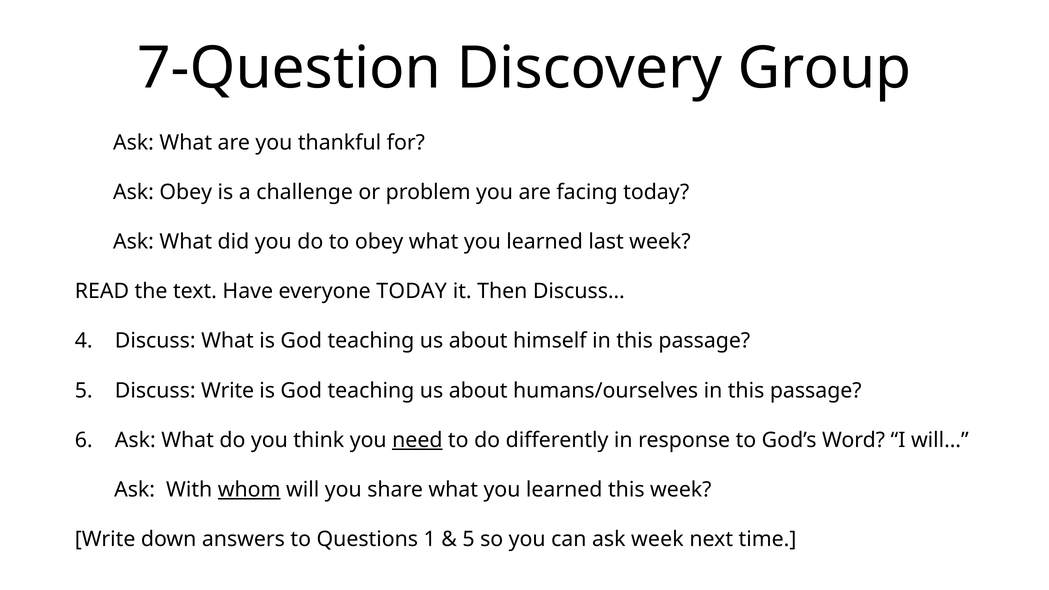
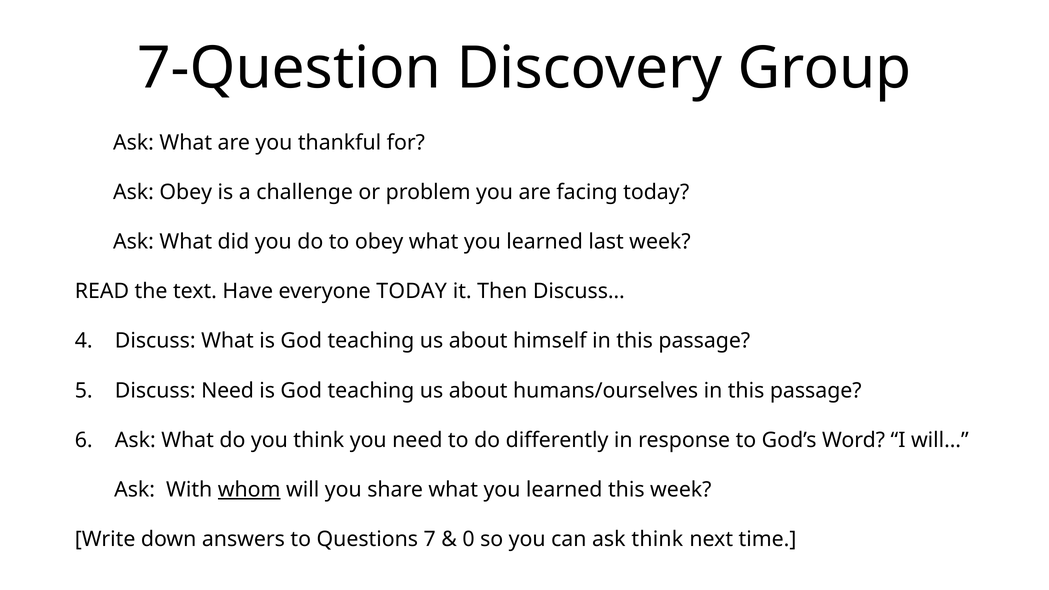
Discuss Write: Write -> Need
need at (417, 440) underline: present -> none
Questions 1: 1 -> 7
5 at (469, 539): 5 -> 0
ask week: week -> think
